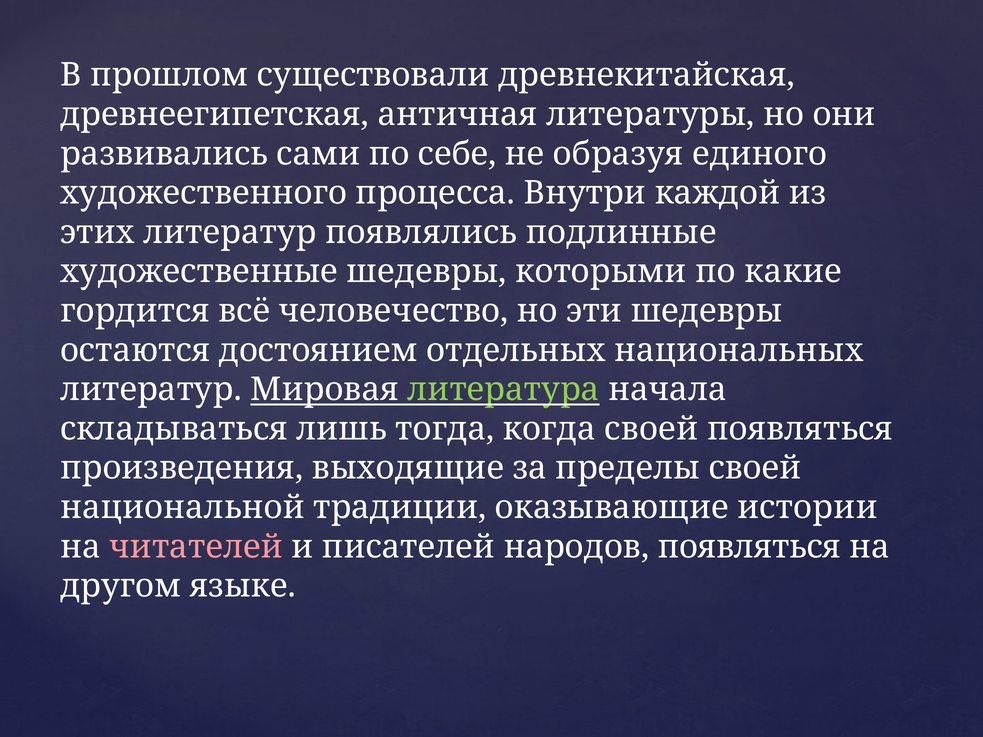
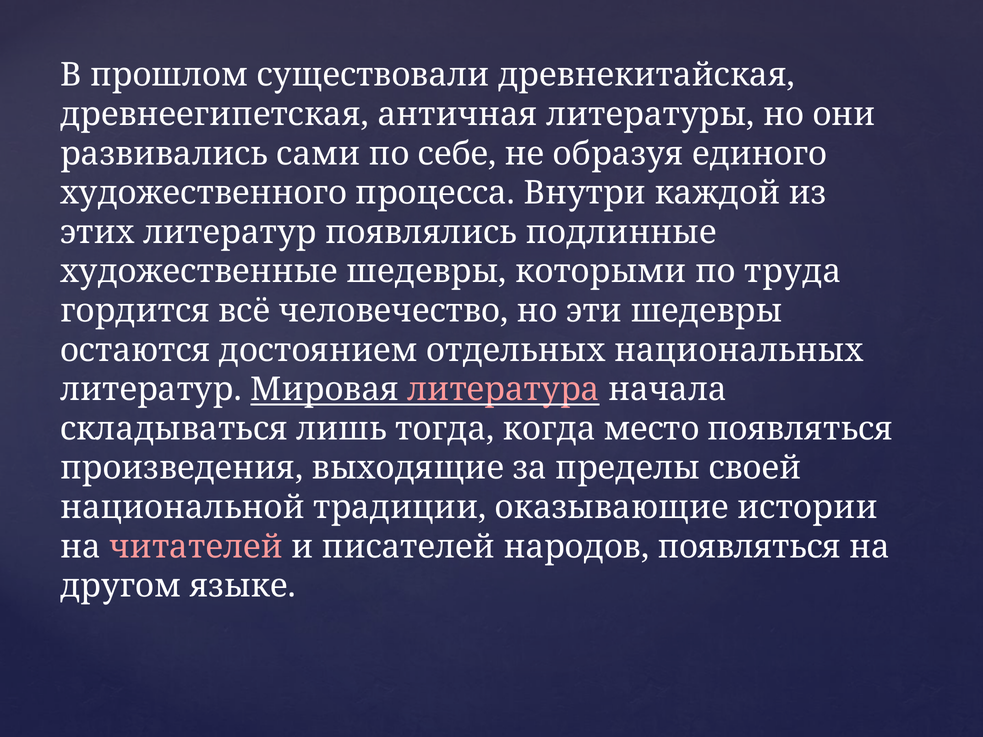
какие: какие -> труда
литература colour: light green -> pink
когда своей: своей -> место
